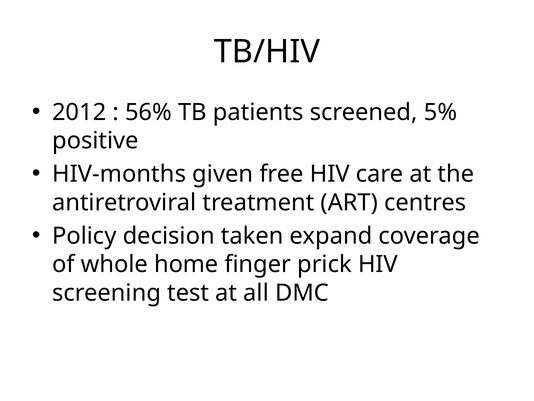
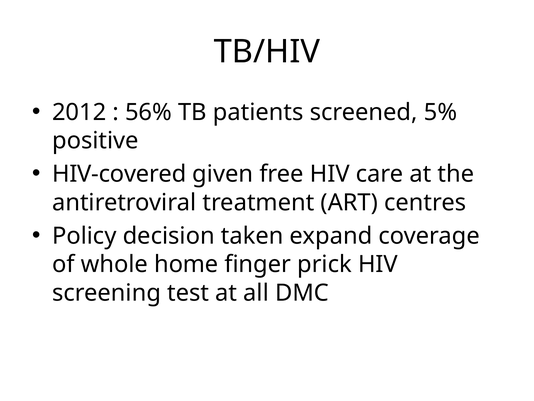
HIV-months: HIV-months -> HIV-covered
